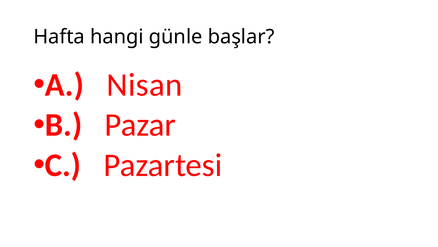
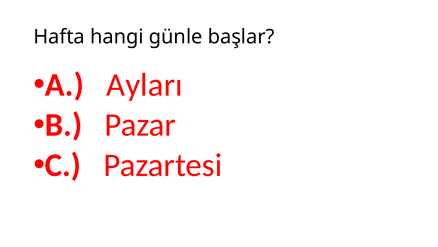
Nisan: Nisan -> Ayları
